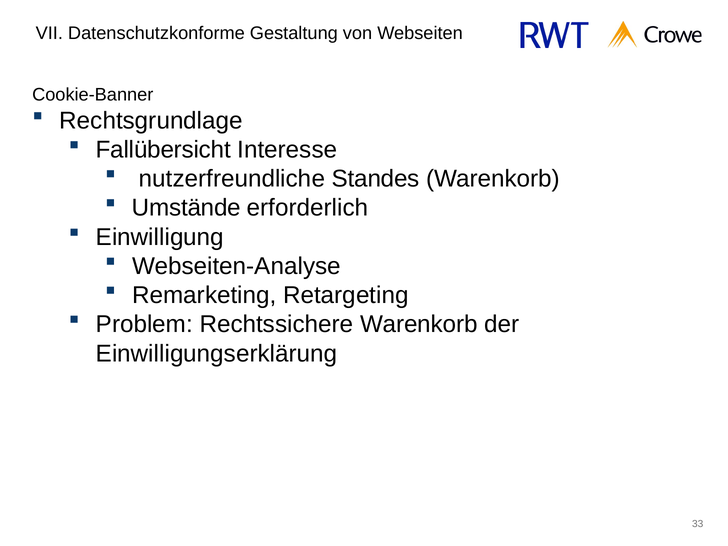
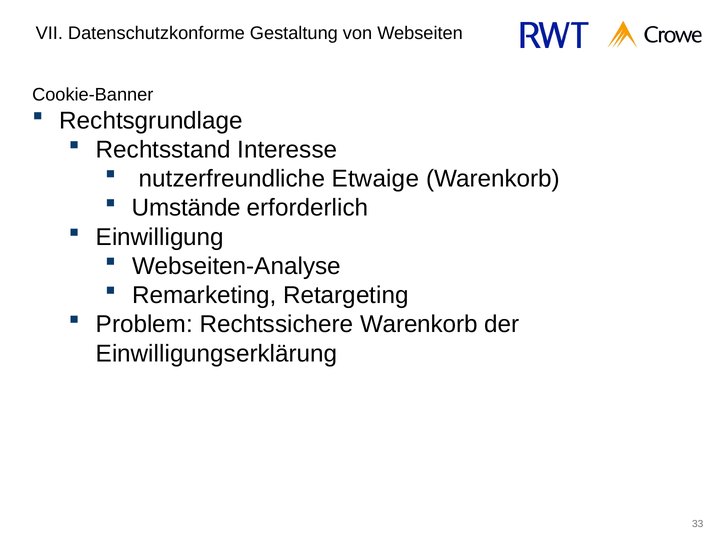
Fallübersicht: Fallübersicht -> Rechtsstand
Standes: Standes -> Etwaige
